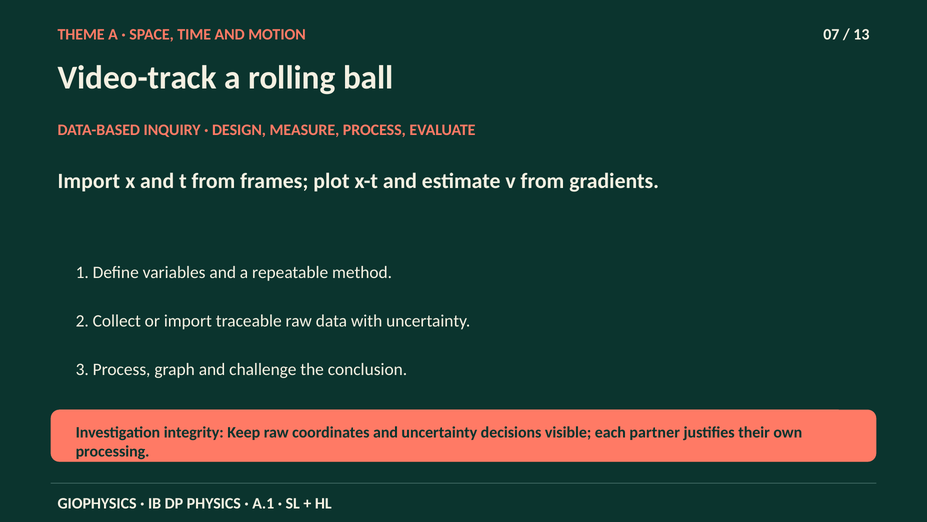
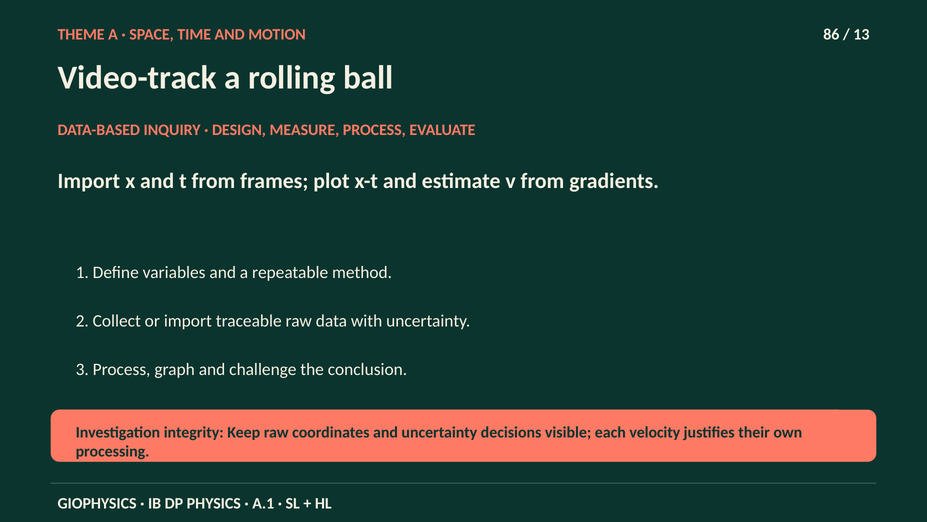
07: 07 -> 86
partner: partner -> velocity
